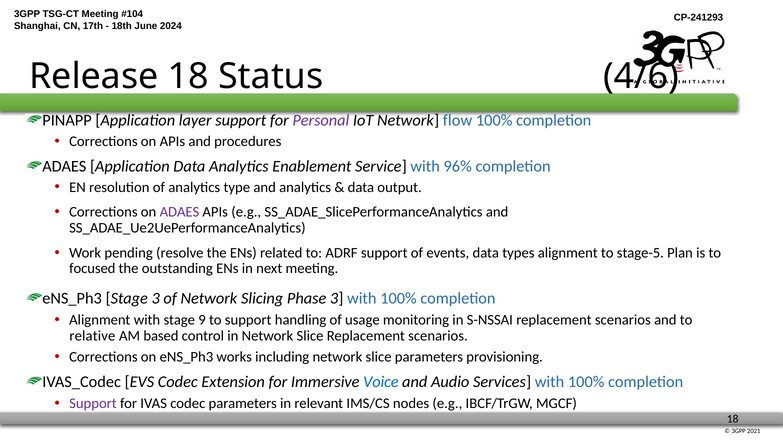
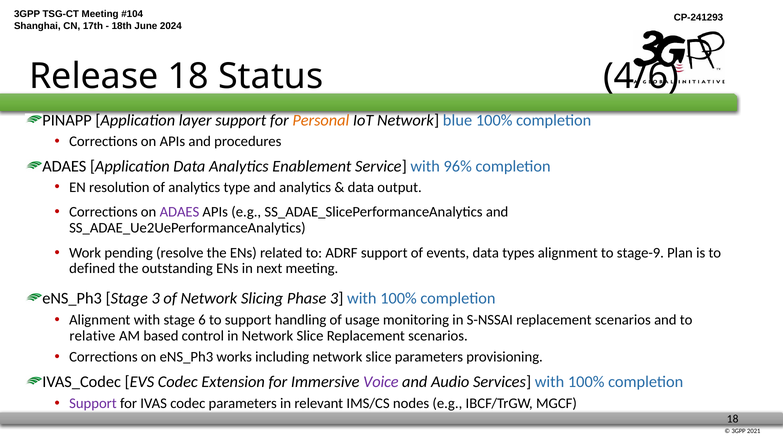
Personal colour: purple -> orange
flow: flow -> blue
stage-5: stage-5 -> stage-9
focused: focused -> defined
9: 9 -> 6
Voice colour: blue -> purple
